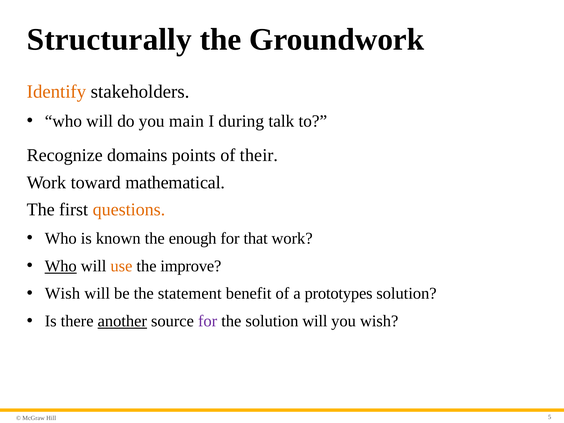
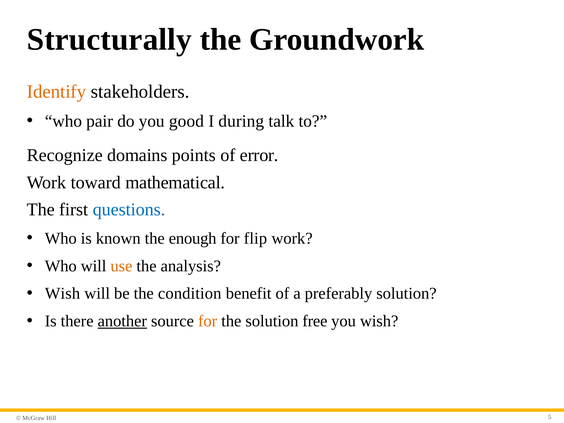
will at (100, 121): will -> pair
main: main -> good
their: their -> error
questions colour: orange -> blue
that: that -> flip
Who at (61, 266) underline: present -> none
improve: improve -> analysis
statement: statement -> condition
prototypes: prototypes -> preferably
for at (208, 321) colour: purple -> orange
solution will: will -> free
